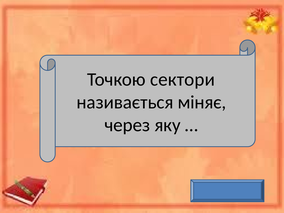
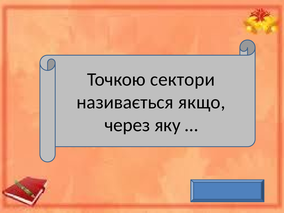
міняє: міняє -> якщо
